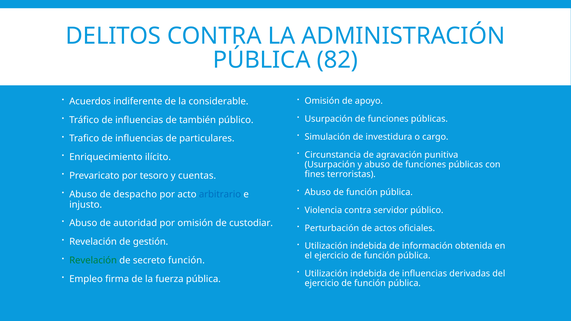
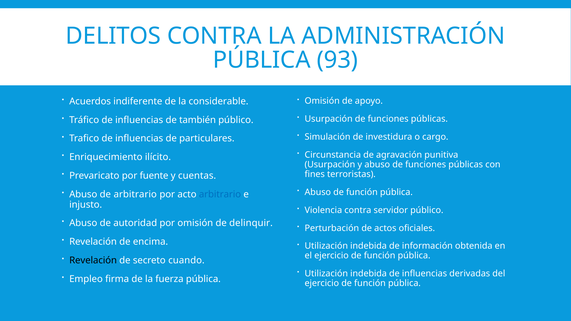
82: 82 -> 93
tesoro: tesoro -> fuente
de despacho: despacho -> arbitrario
custodiar: custodiar -> delinquir
gestión: gestión -> encima
Revelación at (93, 260) colour: green -> black
secreto función: función -> cuando
